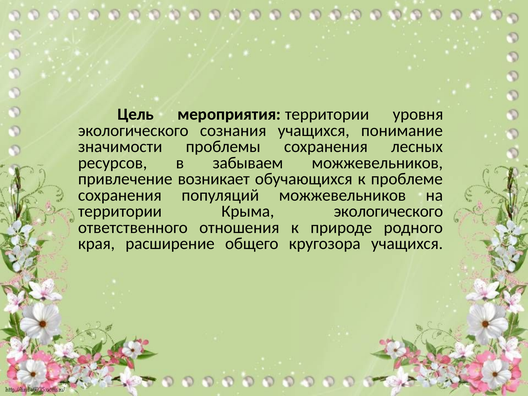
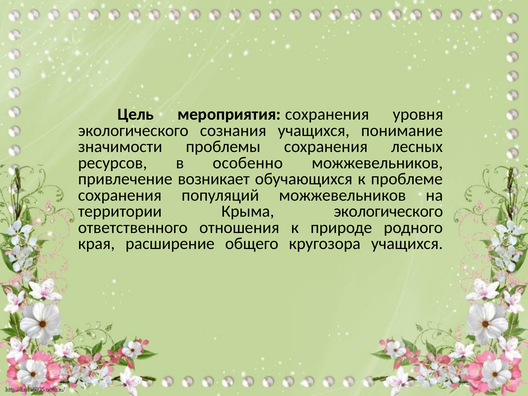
мероприятия территории: территории -> сохранения
забываем: забываем -> особенно
